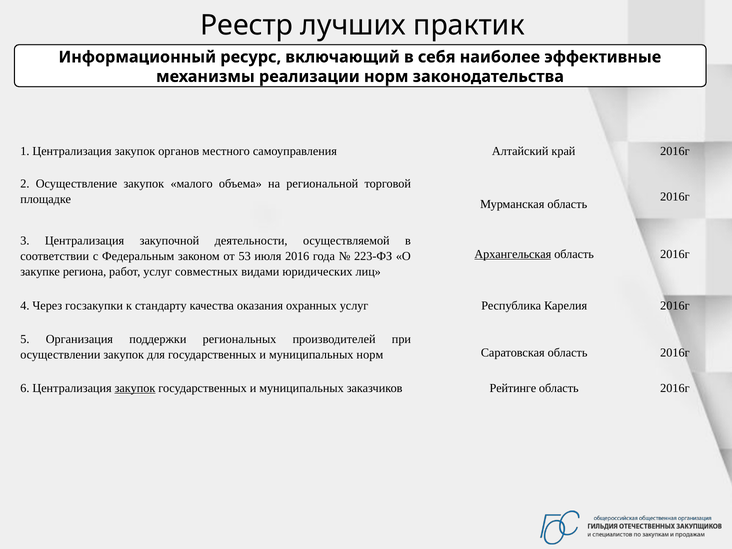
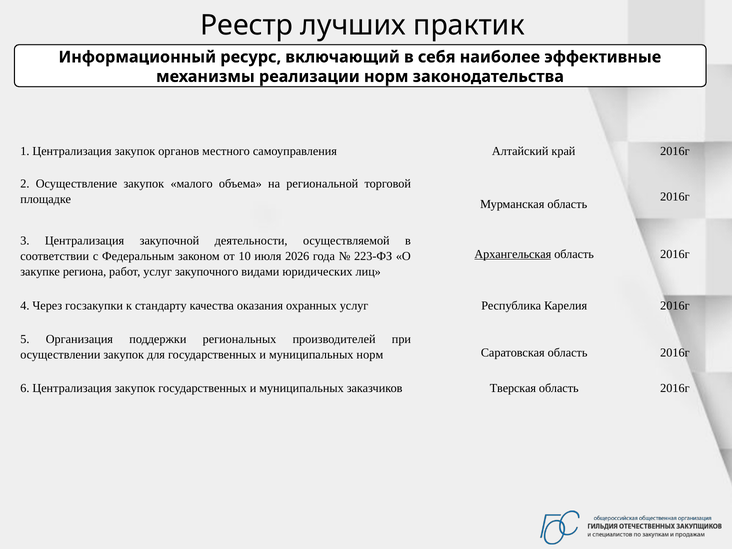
53: 53 -> 10
2016: 2016 -> 2026
совместных: совместных -> закупочного
закупок at (135, 388) underline: present -> none
Рейтинге: Рейтинге -> Тверская
